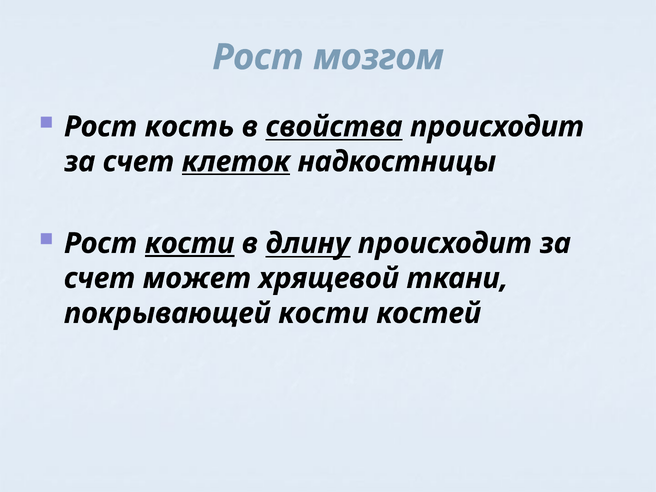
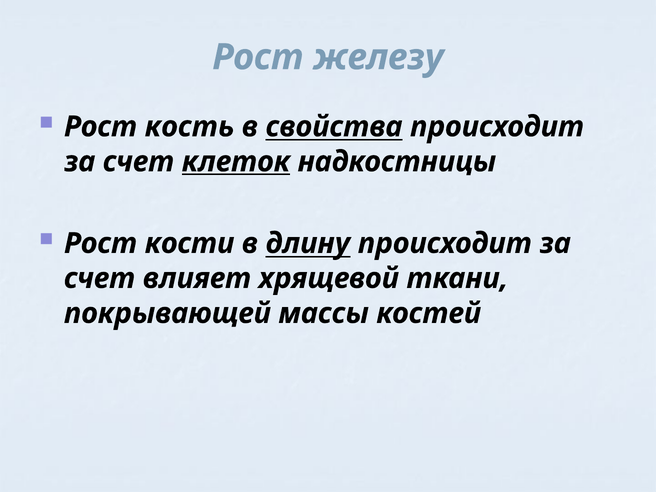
мозгом: мозгом -> железу
кости at (190, 243) underline: present -> none
может: может -> влияет
покрывающей кости: кости -> массы
